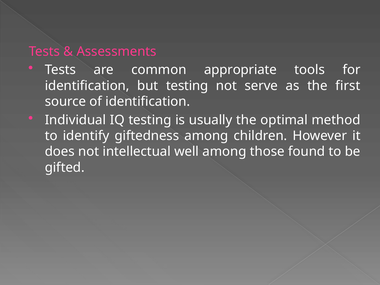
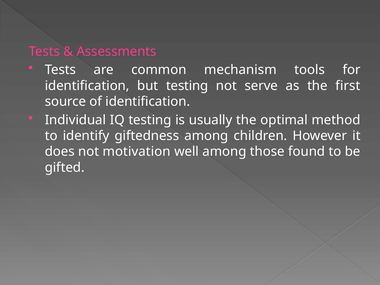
appropriate: appropriate -> mechanism
intellectual: intellectual -> motivation
